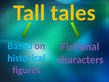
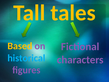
Based colour: light blue -> yellow
